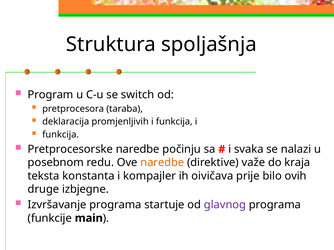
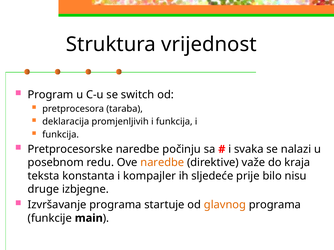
spoljašnja: spoljašnja -> vrijednost
oivičava: oivičava -> sljedeće
ovih: ovih -> nisu
glavnog colour: purple -> orange
